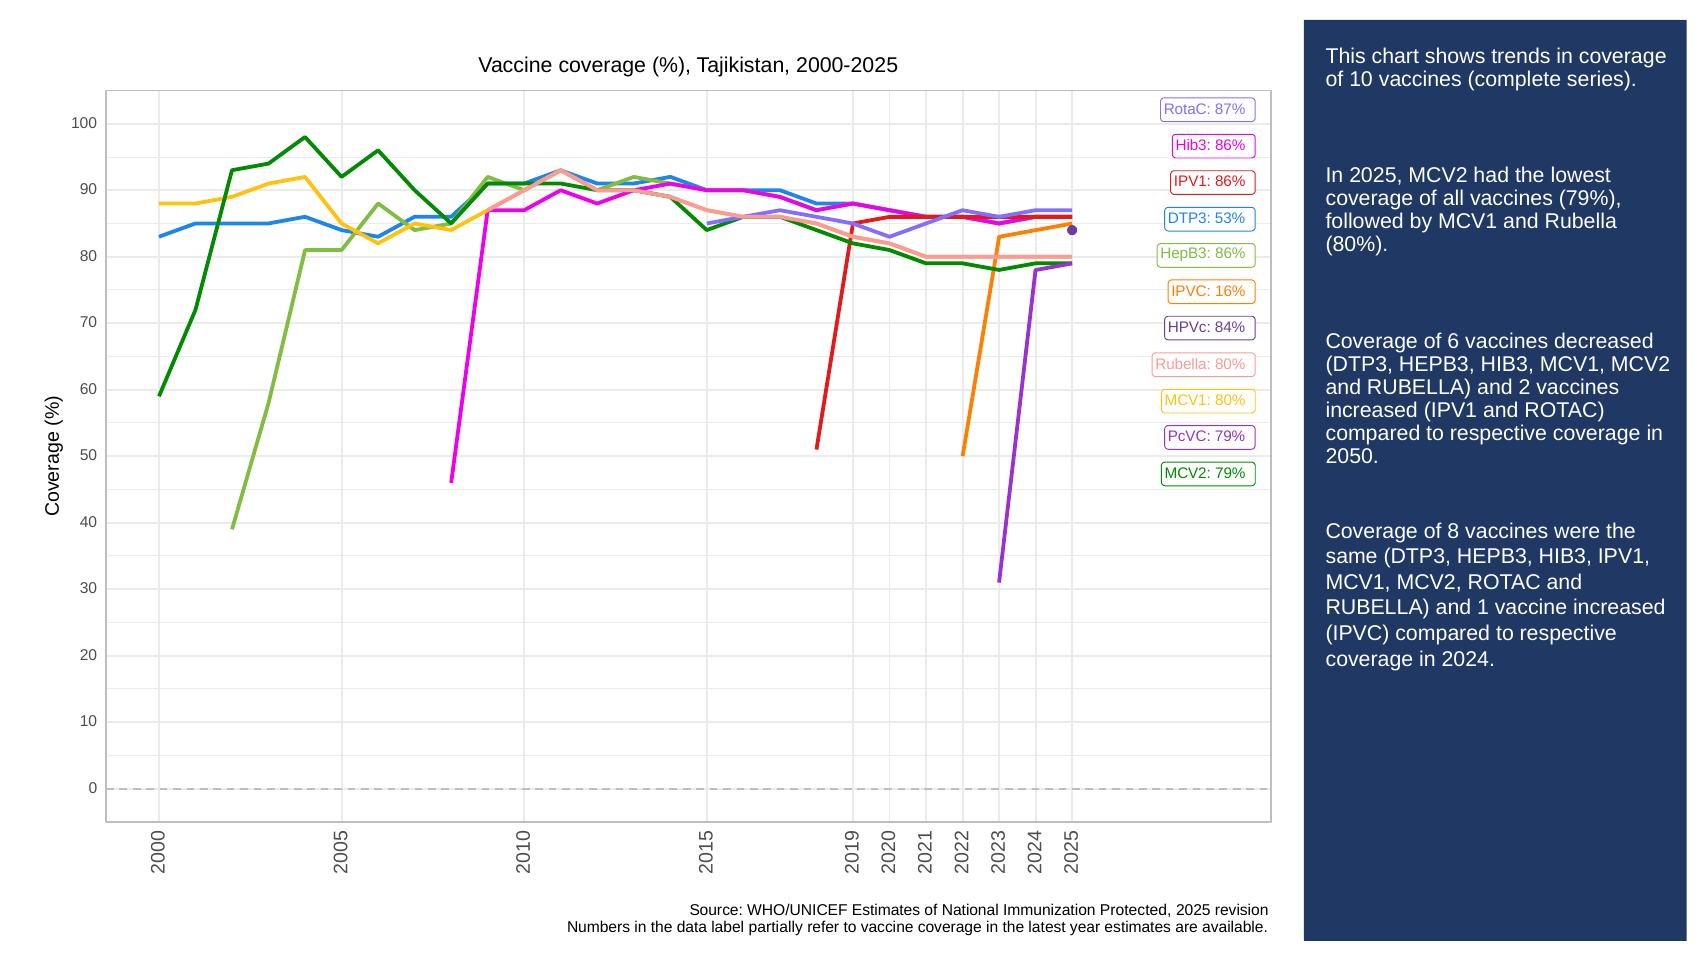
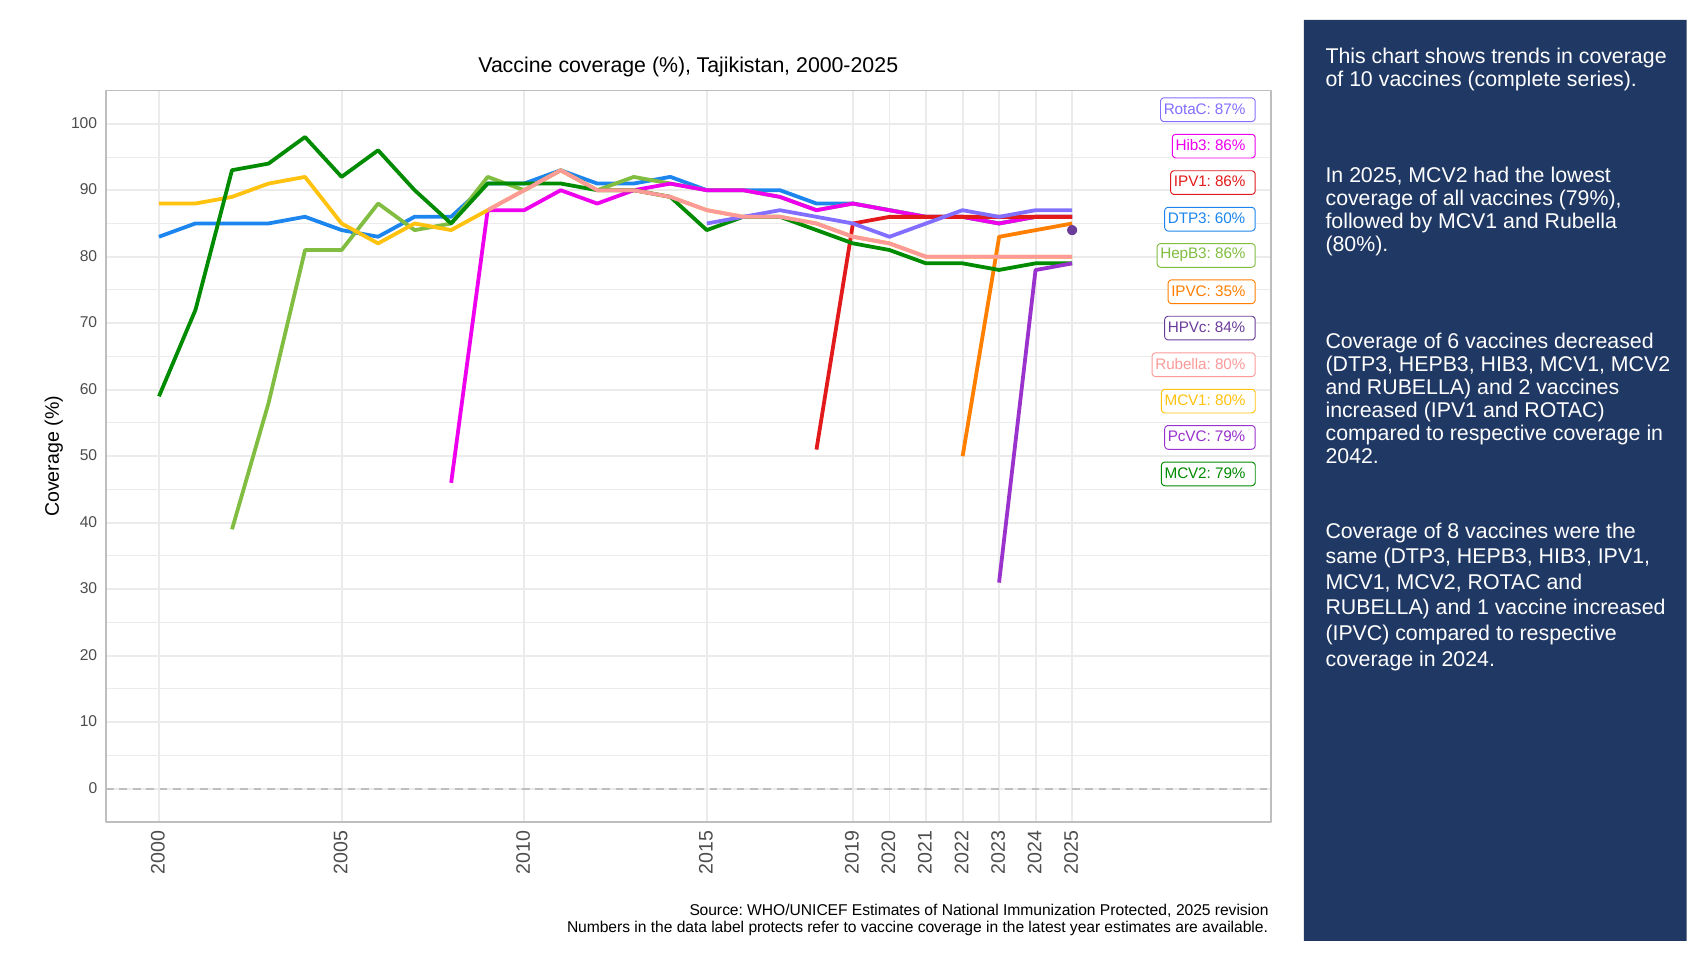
53%: 53% -> 60%
16%: 16% -> 35%
2050: 2050 -> 2042
partially: partially -> protects
